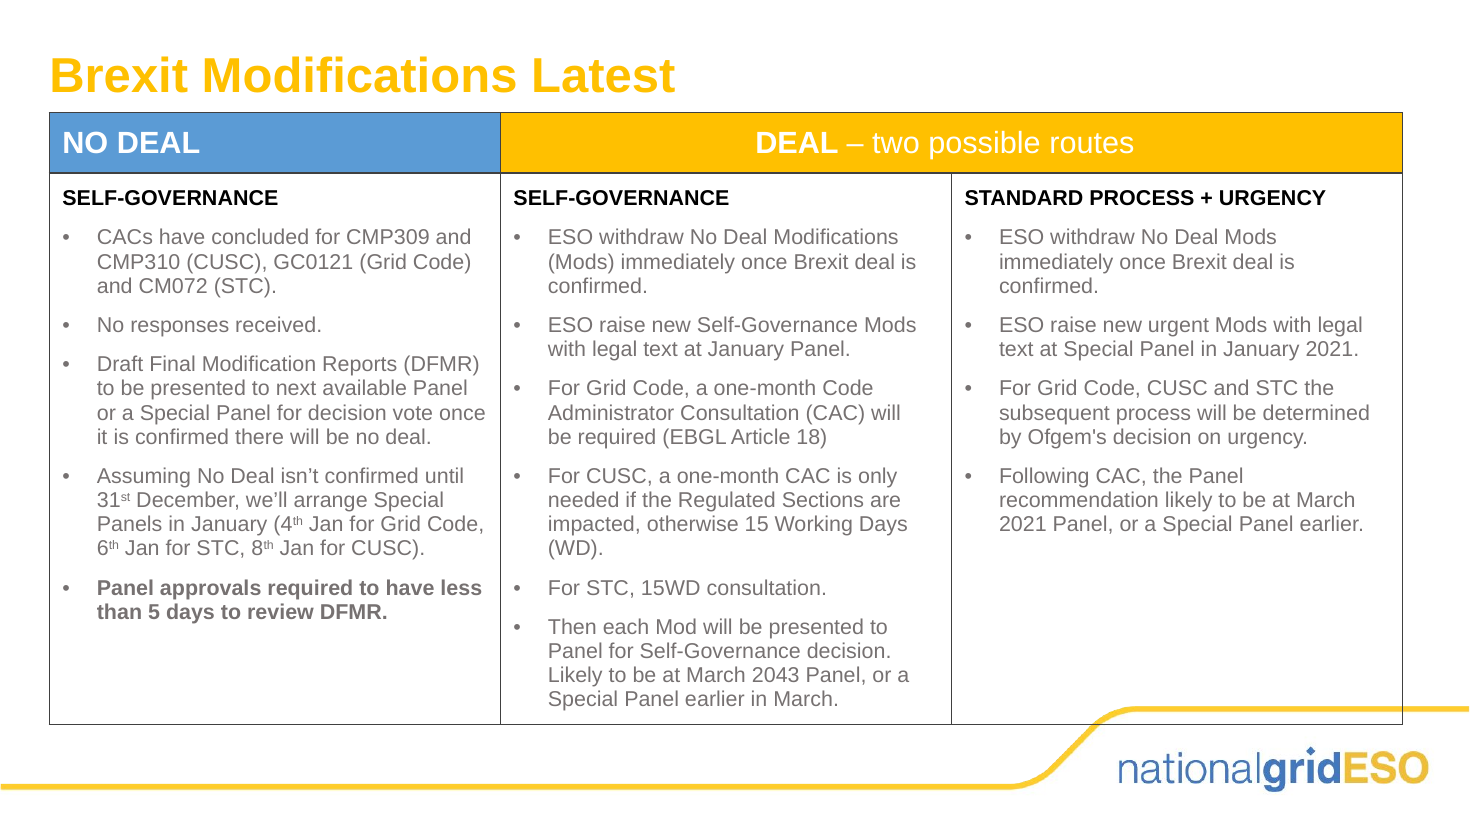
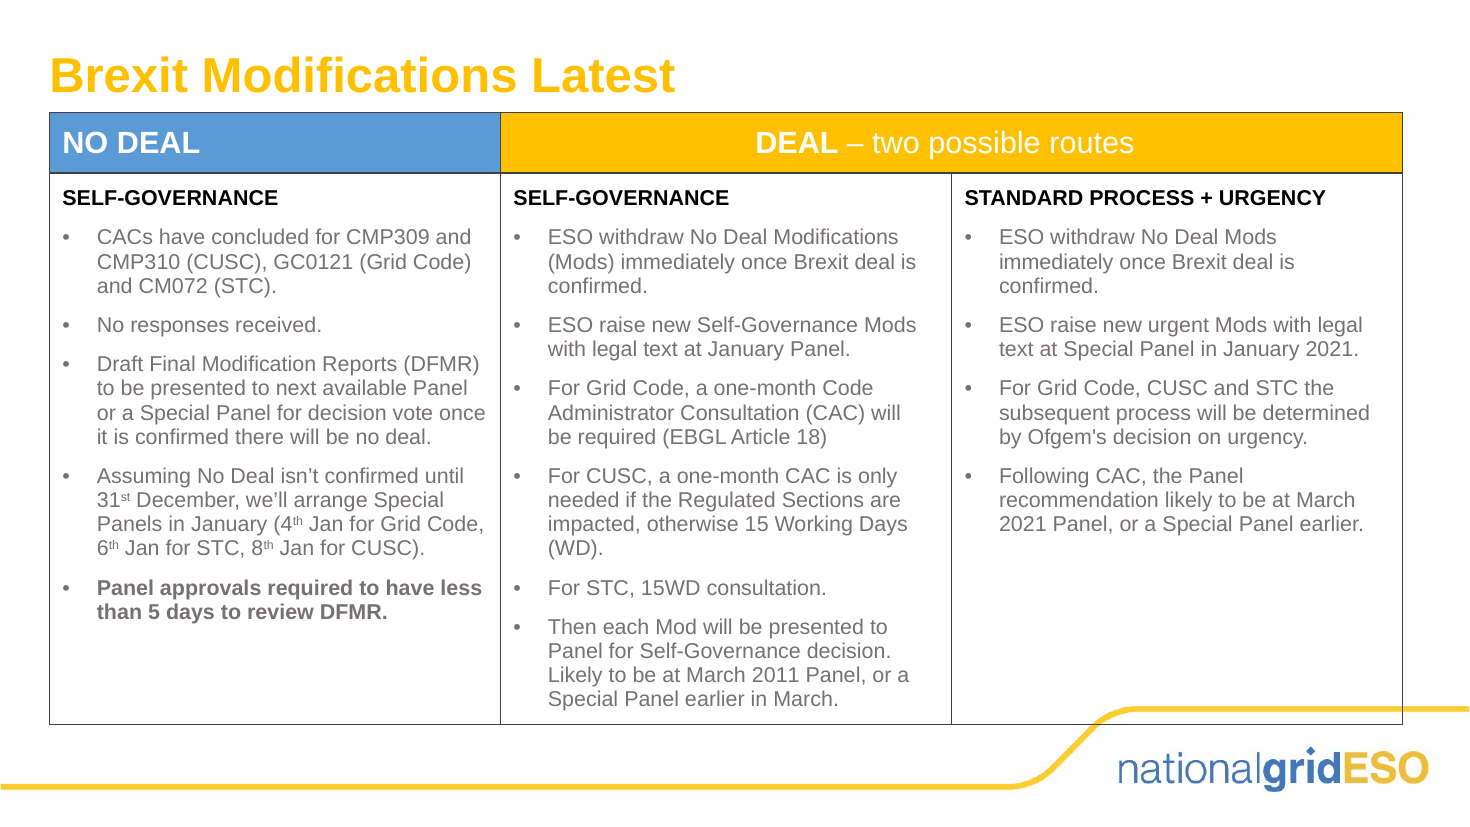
2043: 2043 -> 2011
